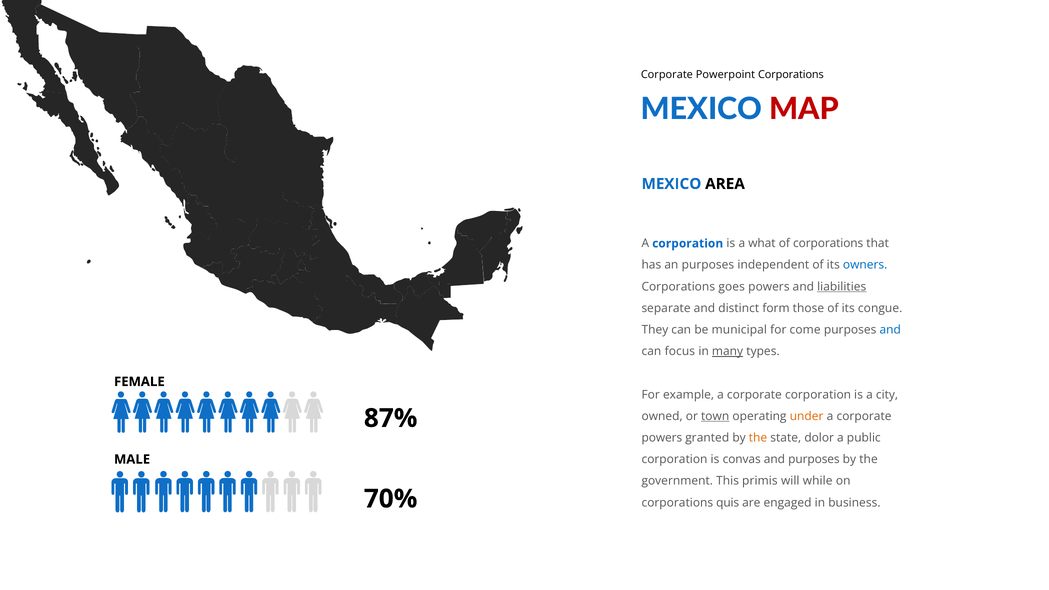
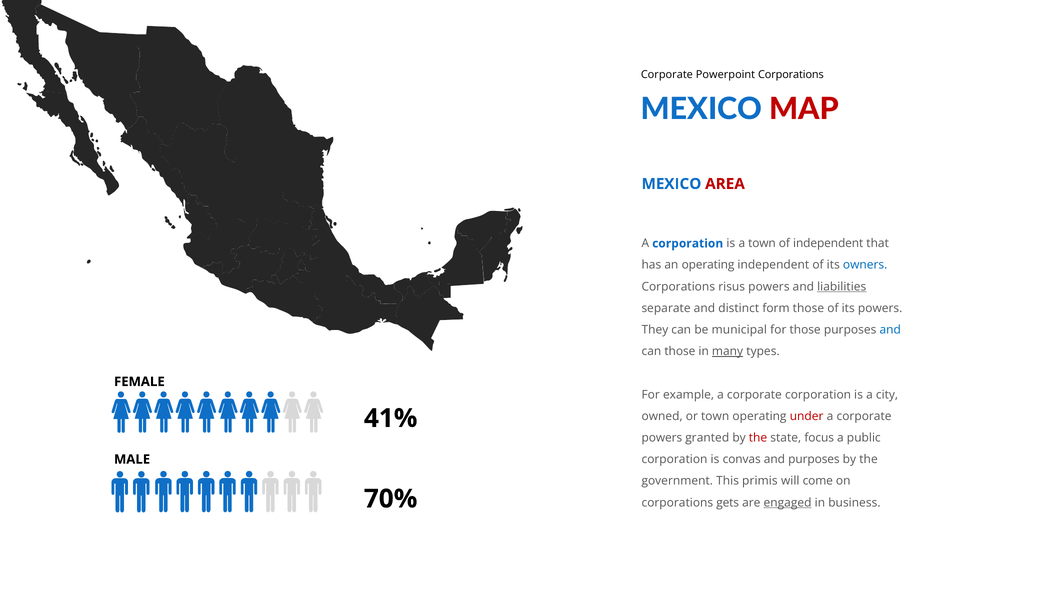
AREA colour: black -> red
a what: what -> town
of corporations: corporations -> independent
an purposes: purposes -> operating
goes: goes -> risus
its congue: congue -> powers
for come: come -> those
can focus: focus -> those
87%: 87% -> 41%
town at (715, 416) underline: present -> none
under colour: orange -> red
the at (758, 438) colour: orange -> red
dolor: dolor -> focus
while: while -> come
quis: quis -> gets
engaged underline: none -> present
